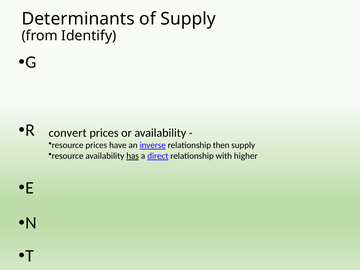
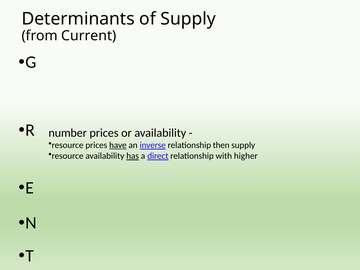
Identify: Identify -> Current
convert: convert -> number
have underline: none -> present
